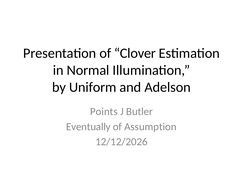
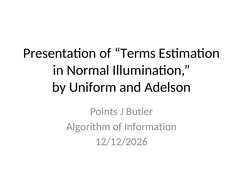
Clover: Clover -> Terms
Eventually: Eventually -> Algorithm
Assumption: Assumption -> Information
